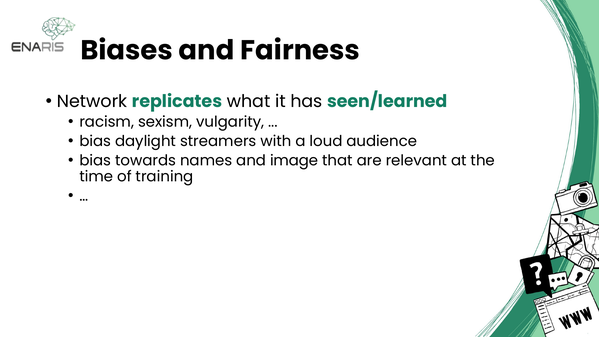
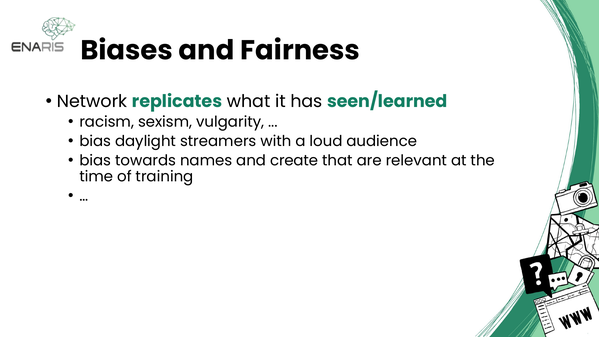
image: image -> create
